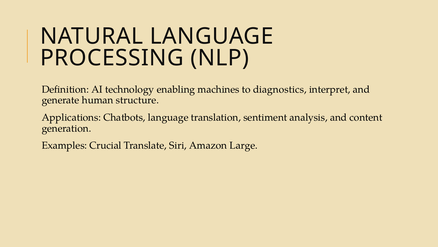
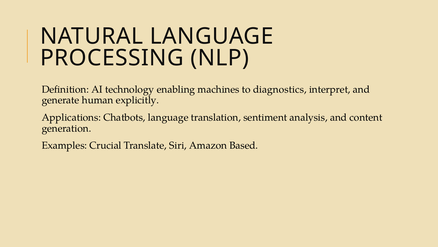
structure: structure -> explicitly
Large: Large -> Based
